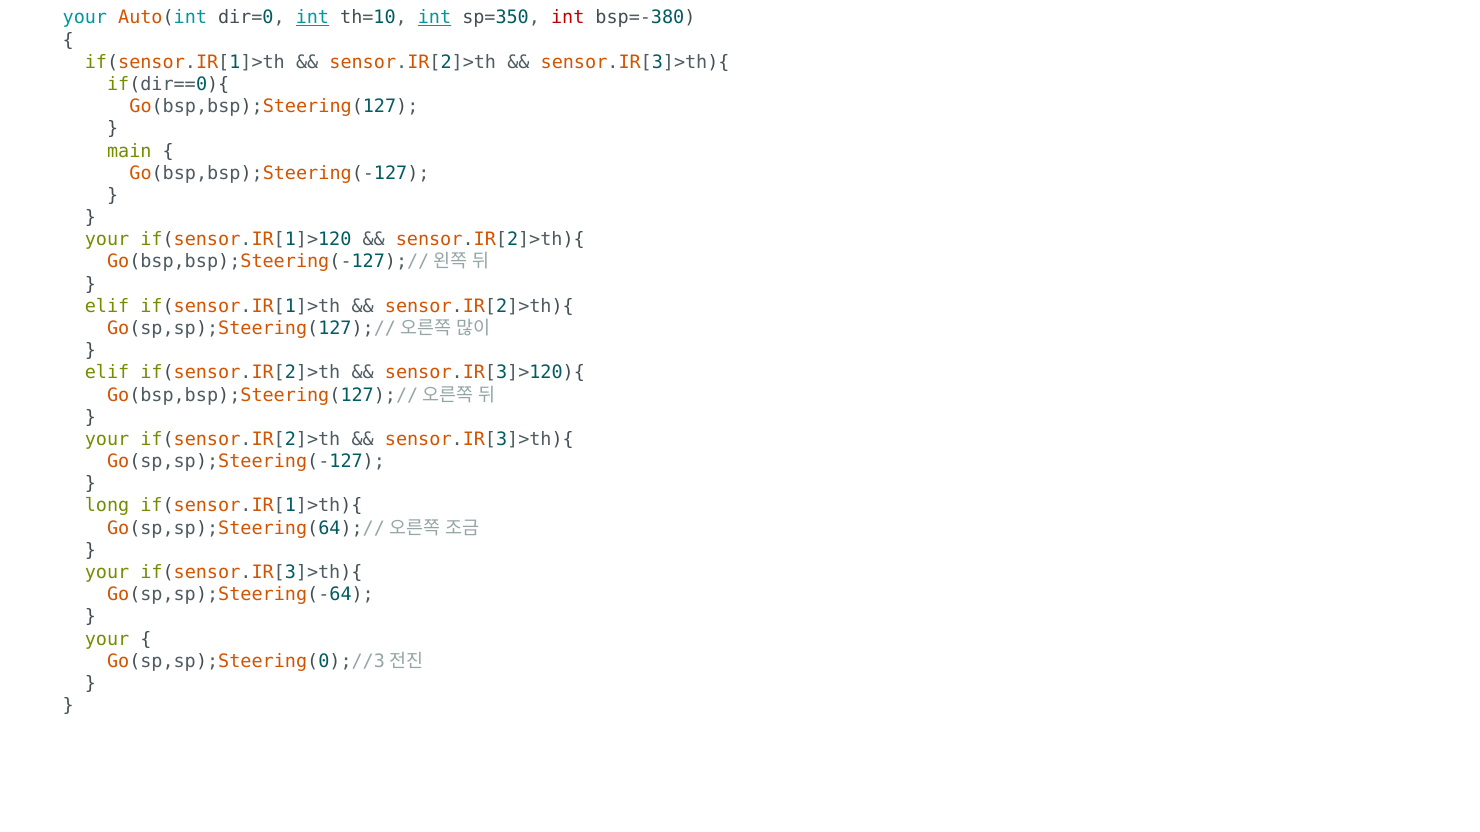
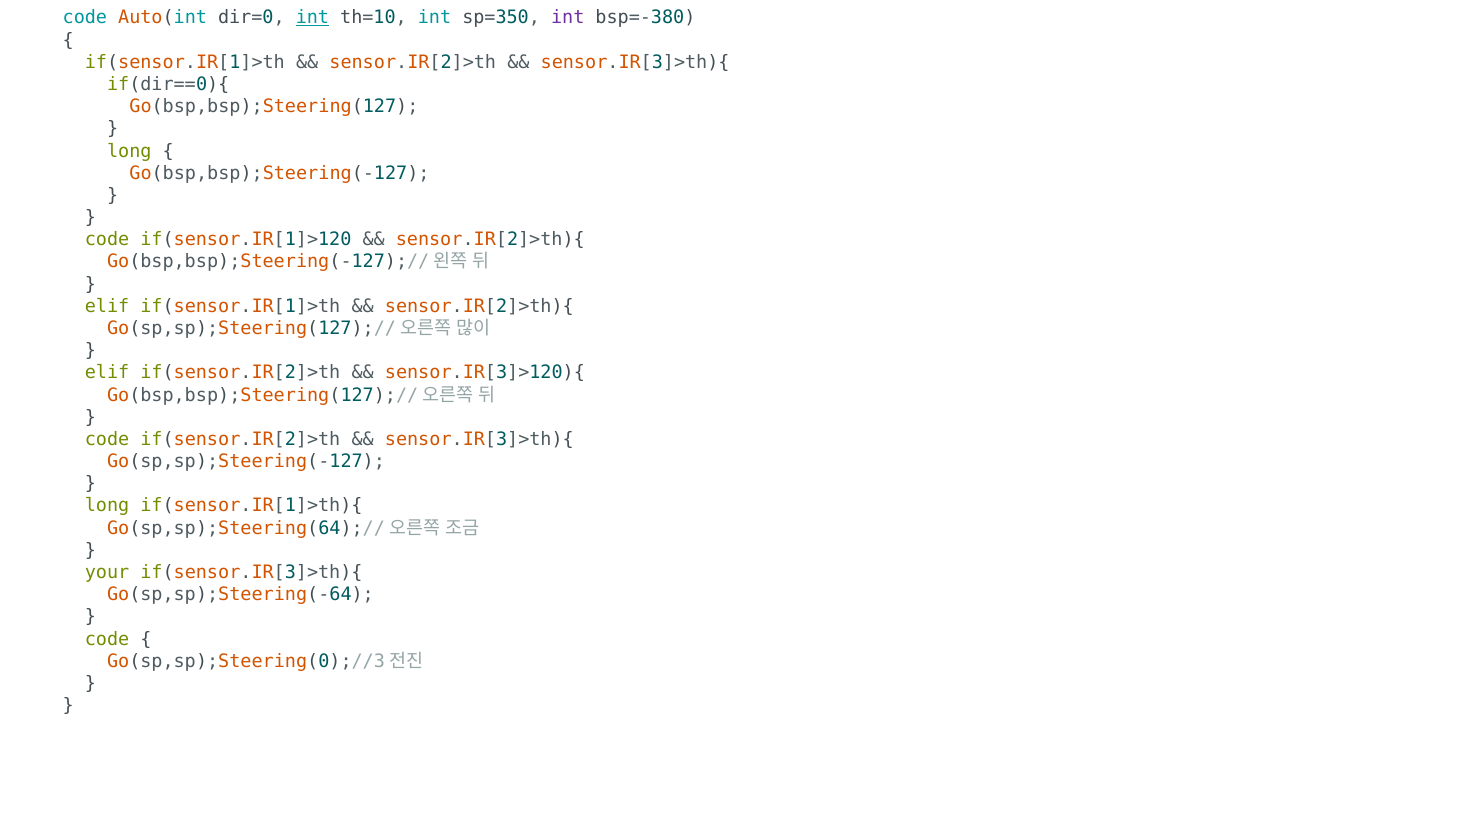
your at (85, 18): your -> code
int at (435, 18) underline: present -> none
int at (568, 18) colour: red -> purple
main at (129, 151): main -> long
your at (107, 240): your -> code
your at (107, 440): your -> code
your at (107, 639): your -> code
